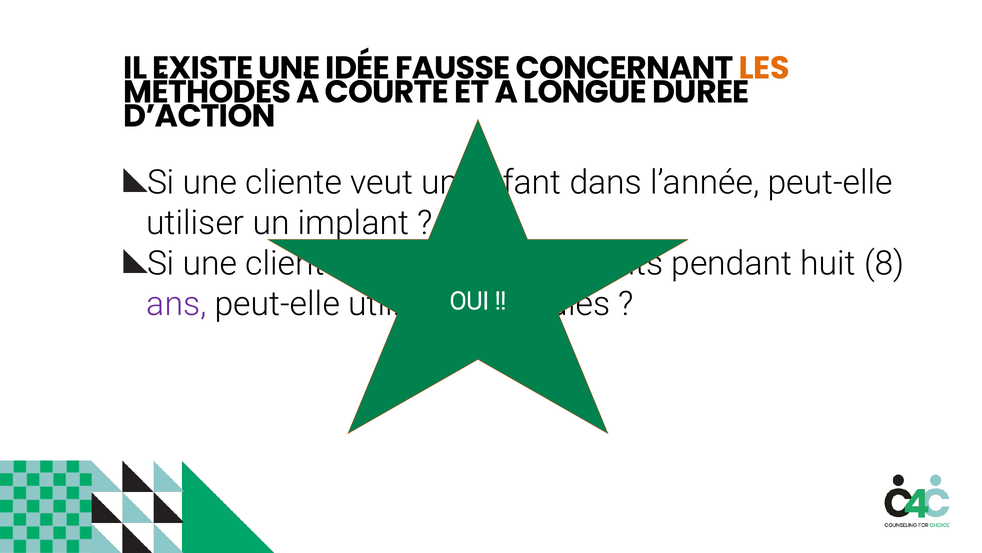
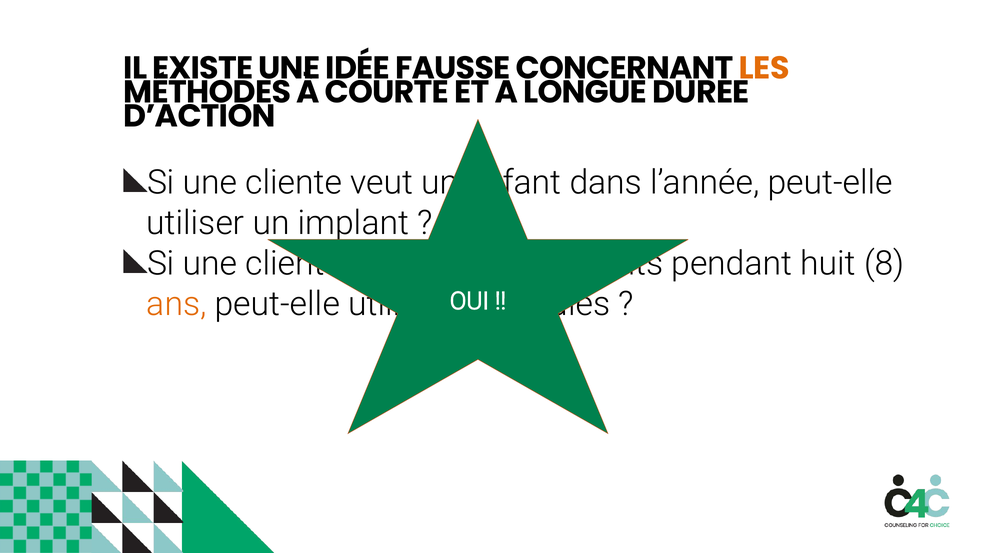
ans colour: purple -> orange
